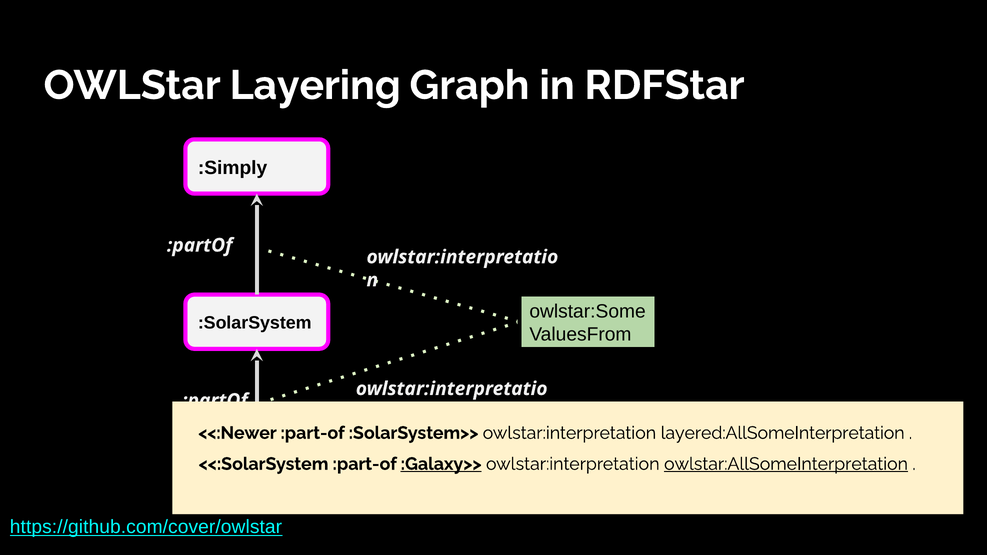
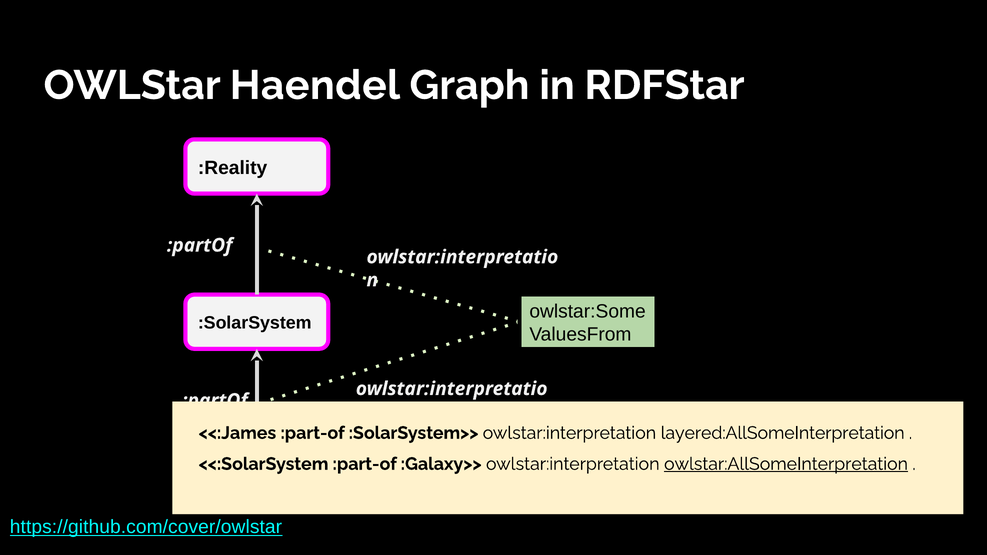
Layering: Layering -> Haendel
:Simply: :Simply -> :Reality
<<:Newer: <<:Newer -> <<:James
:Galaxy>> underline: present -> none
